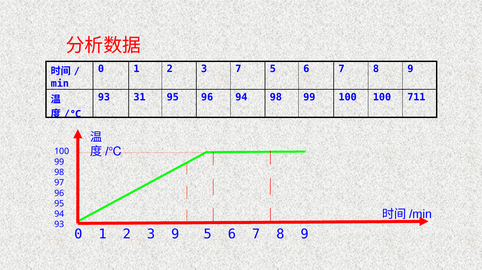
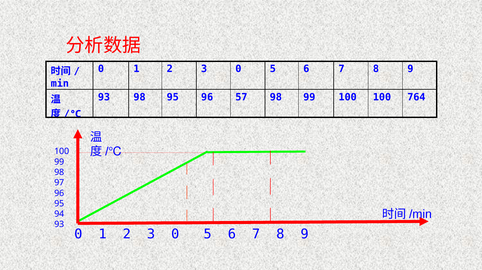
7 at (238, 69): 7 -> 0
93 31: 31 -> 98
96 94: 94 -> 57
711: 711 -> 764
9 at (175, 235): 9 -> 0
